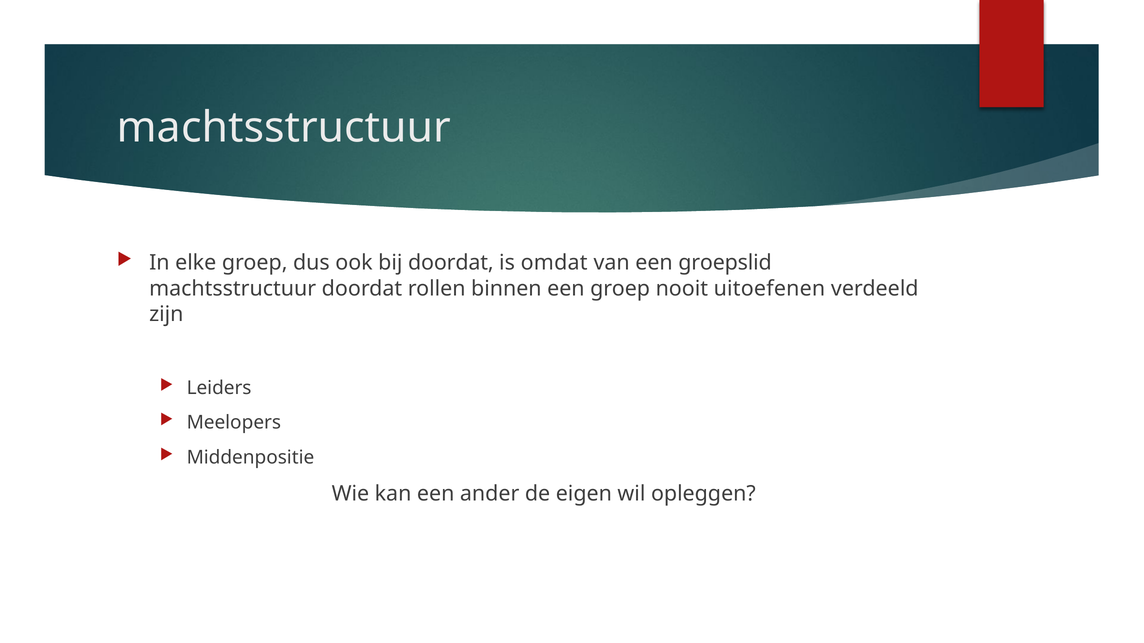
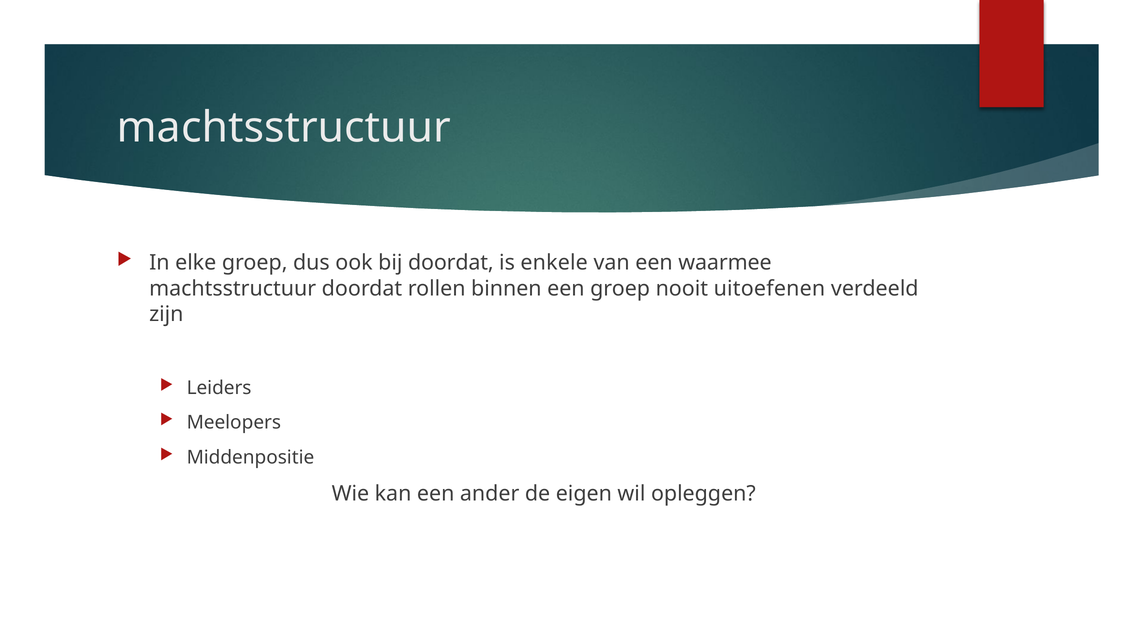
omdat: omdat -> enkele
groepslid: groepslid -> waarmee
